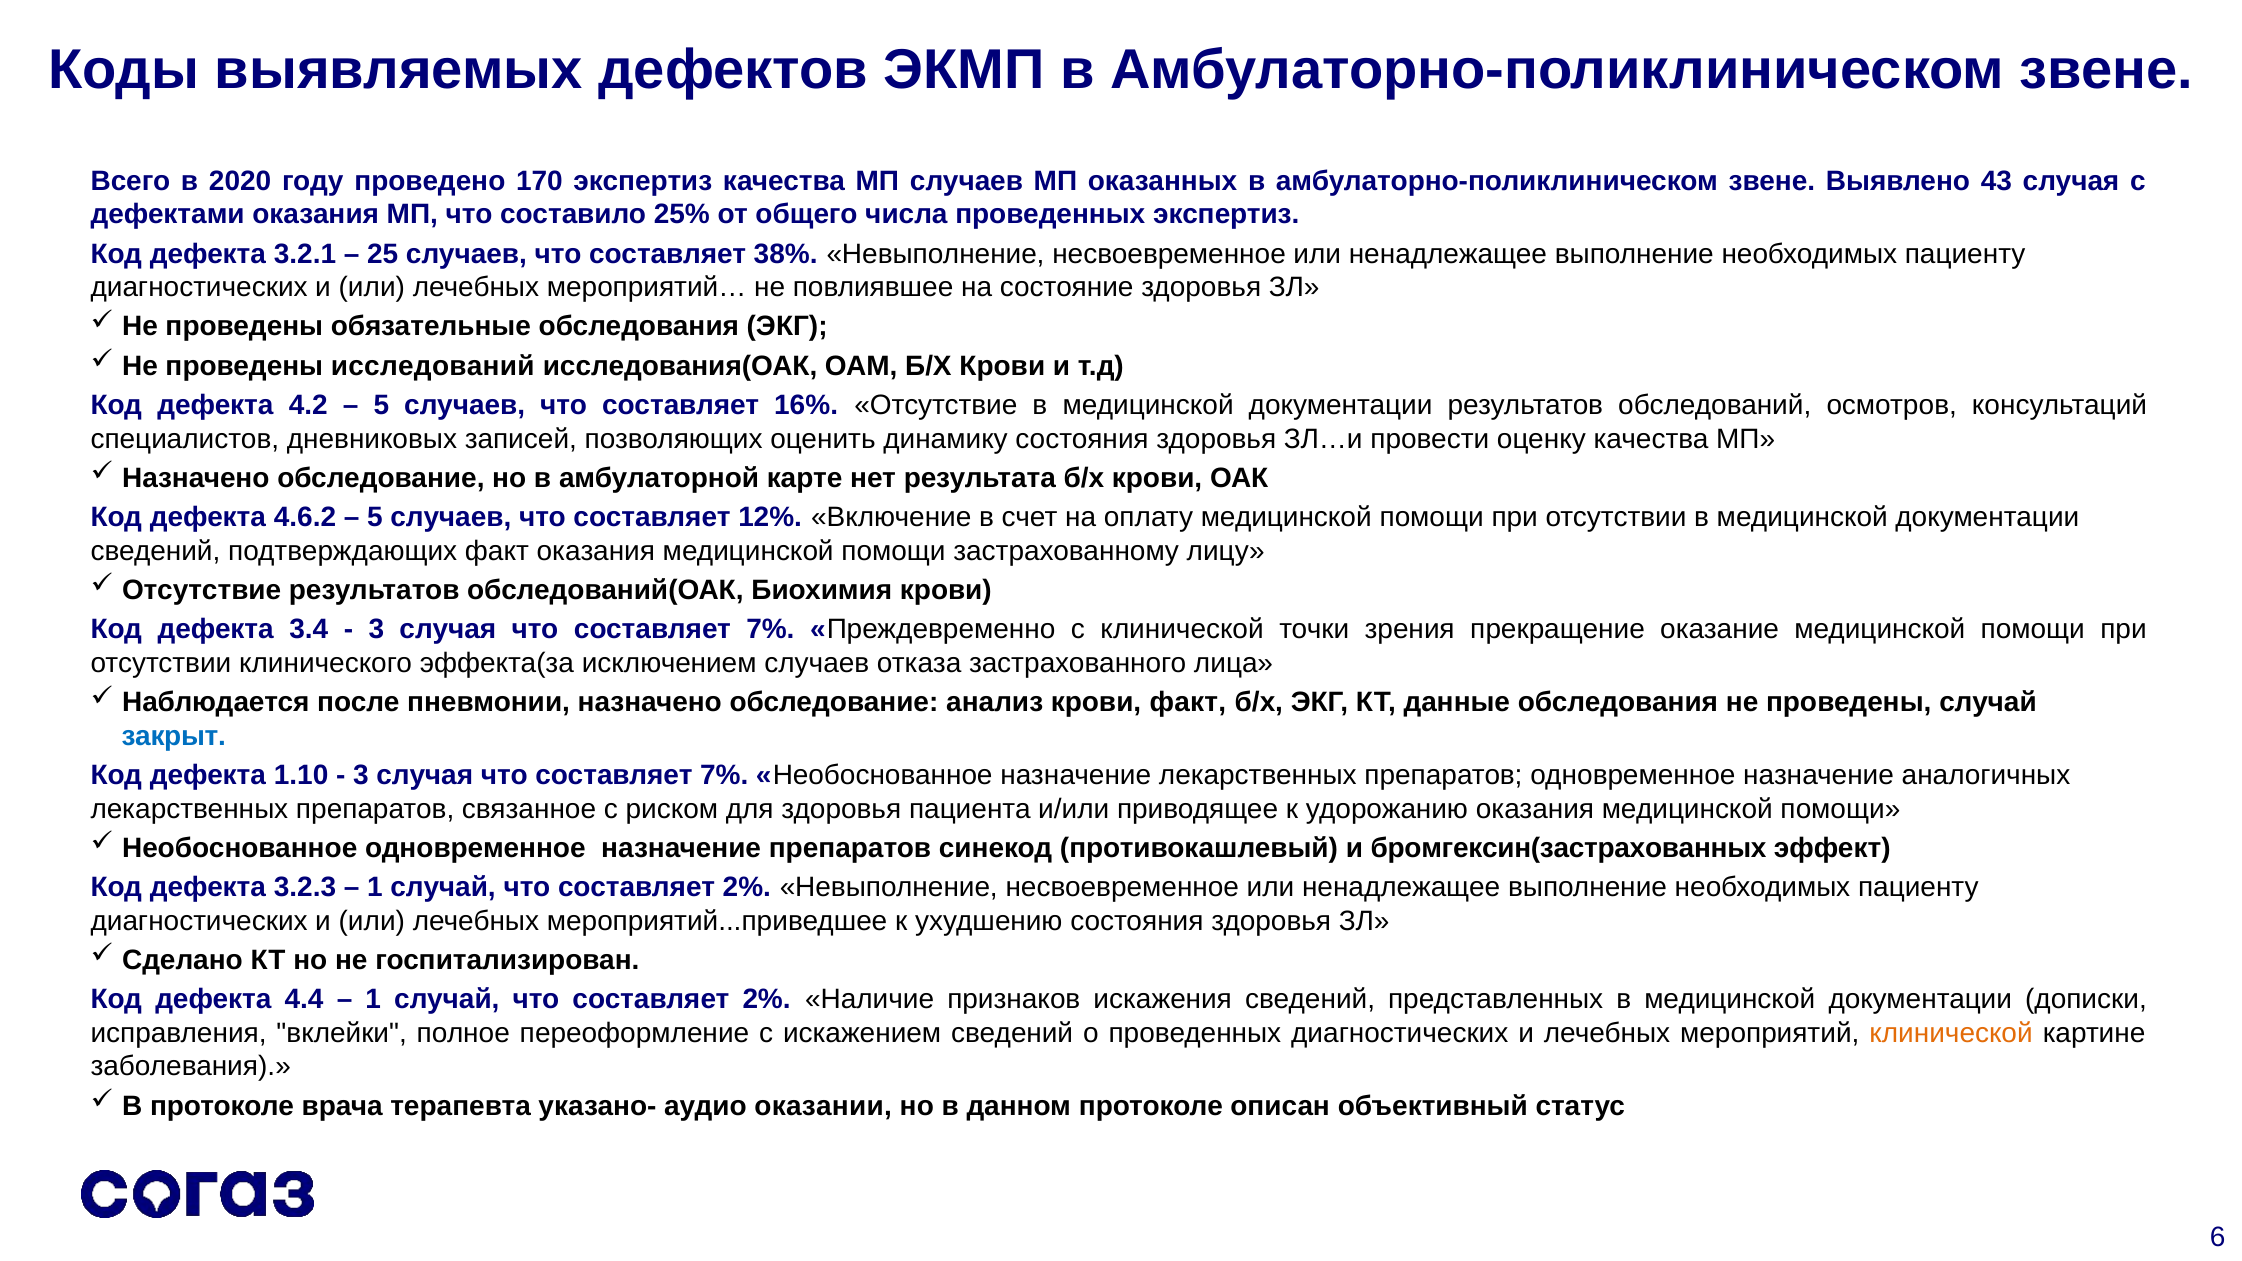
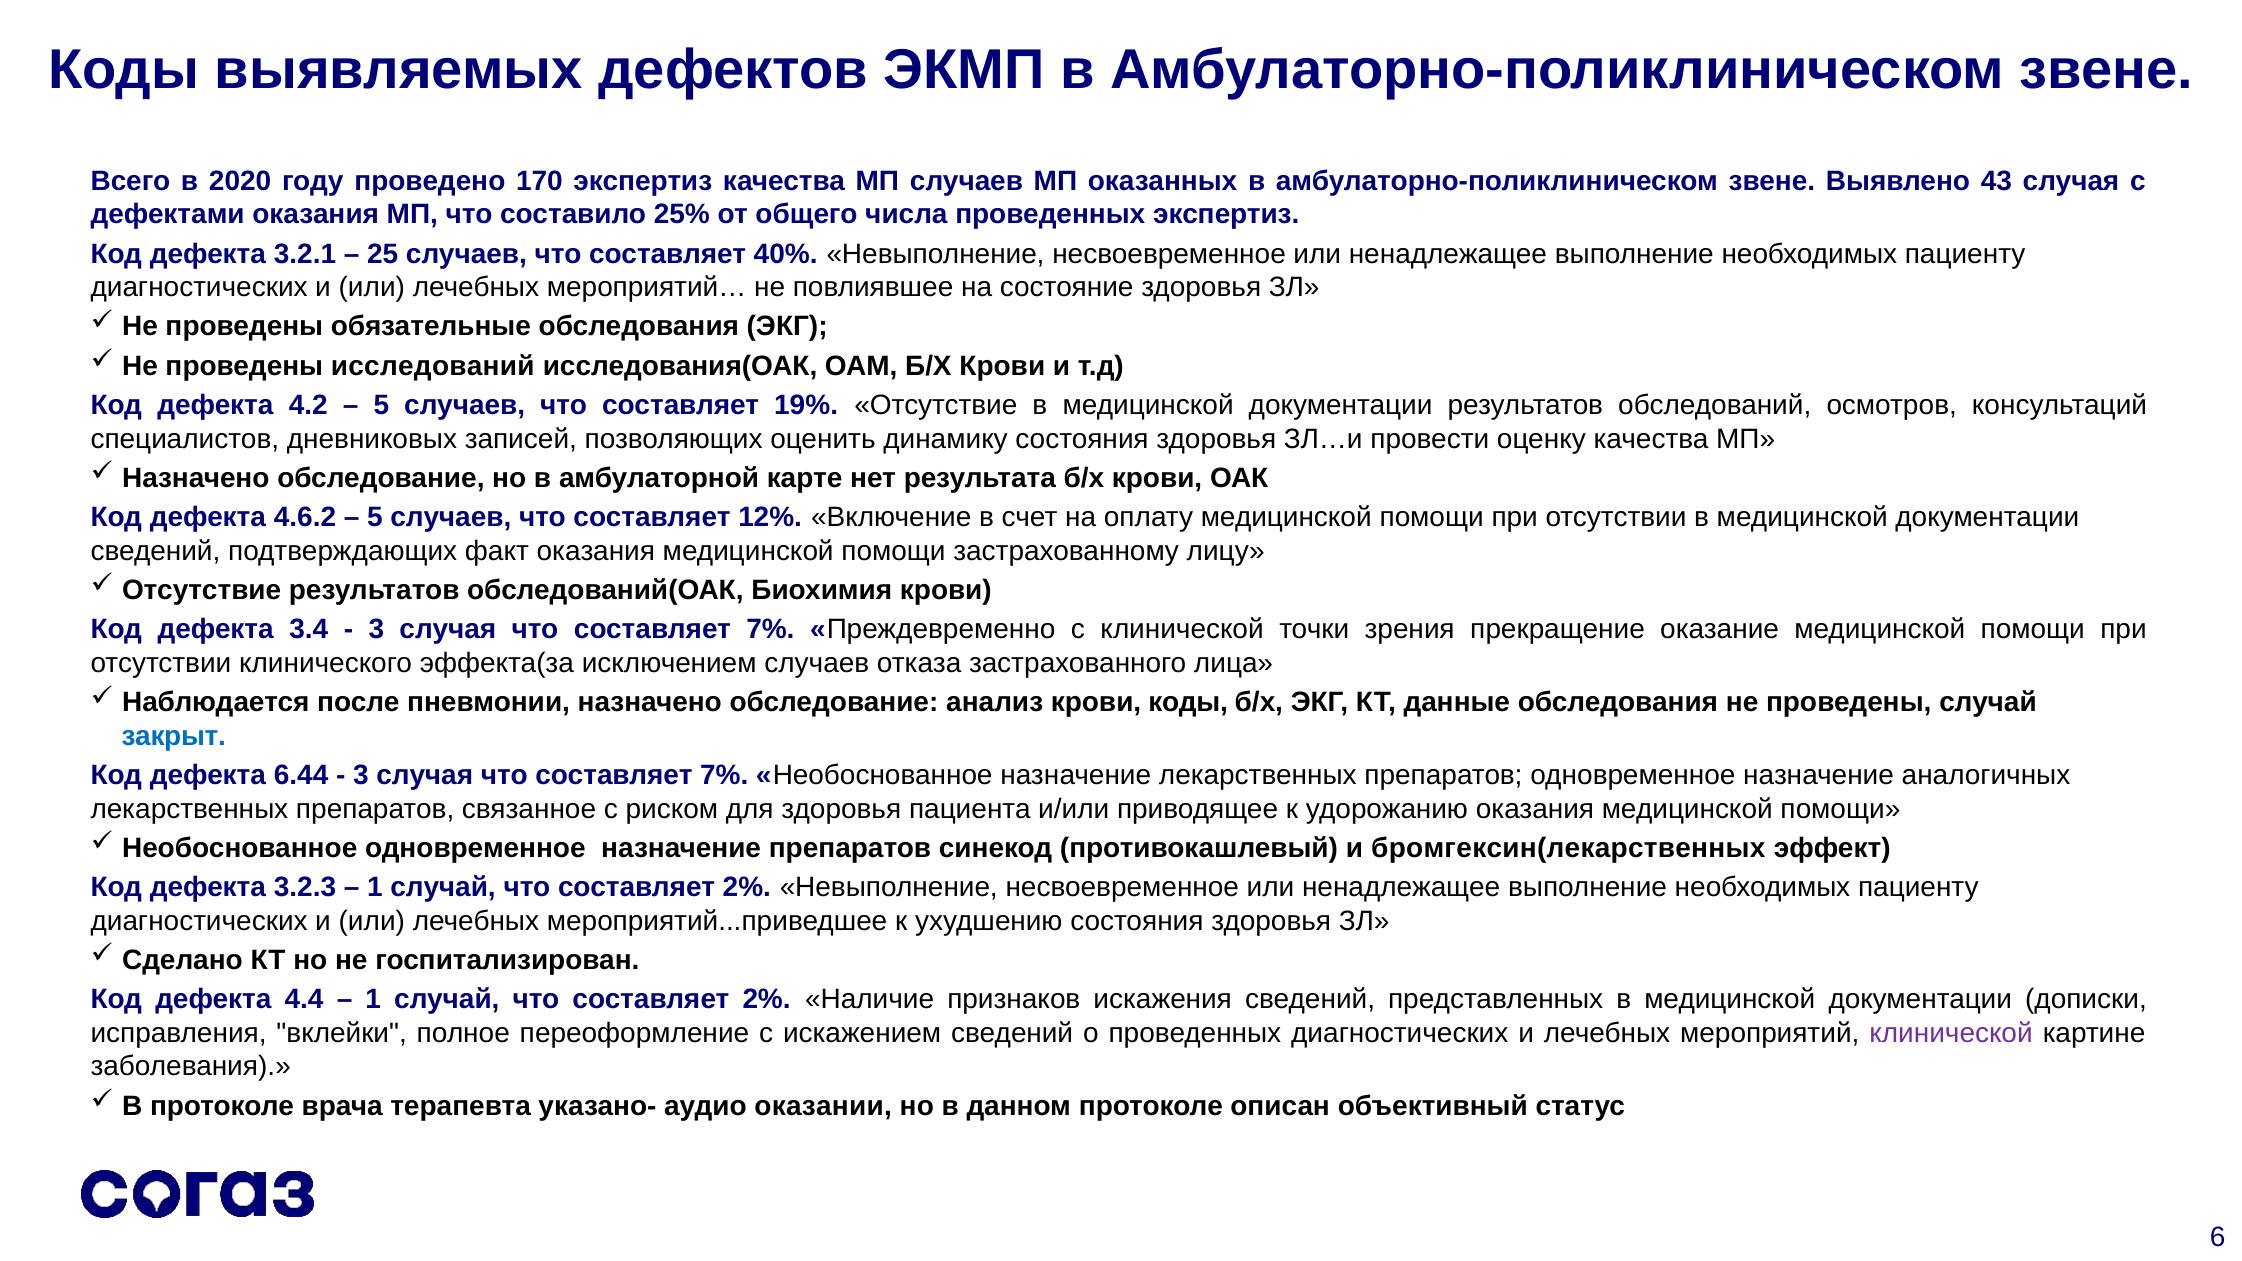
38%: 38% -> 40%
16%: 16% -> 19%
крови факт: факт -> коды
1.10: 1.10 -> 6.44
бромгексин(застрахованных: бромгексин(застрахованных -> бромгексин(лекарственных
клинической at (1951, 1033) colour: orange -> purple
